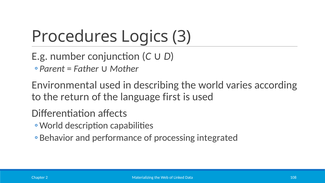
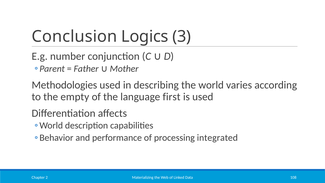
Procedures: Procedures -> Conclusion
Environmental: Environmental -> Methodologies
return: return -> empty
